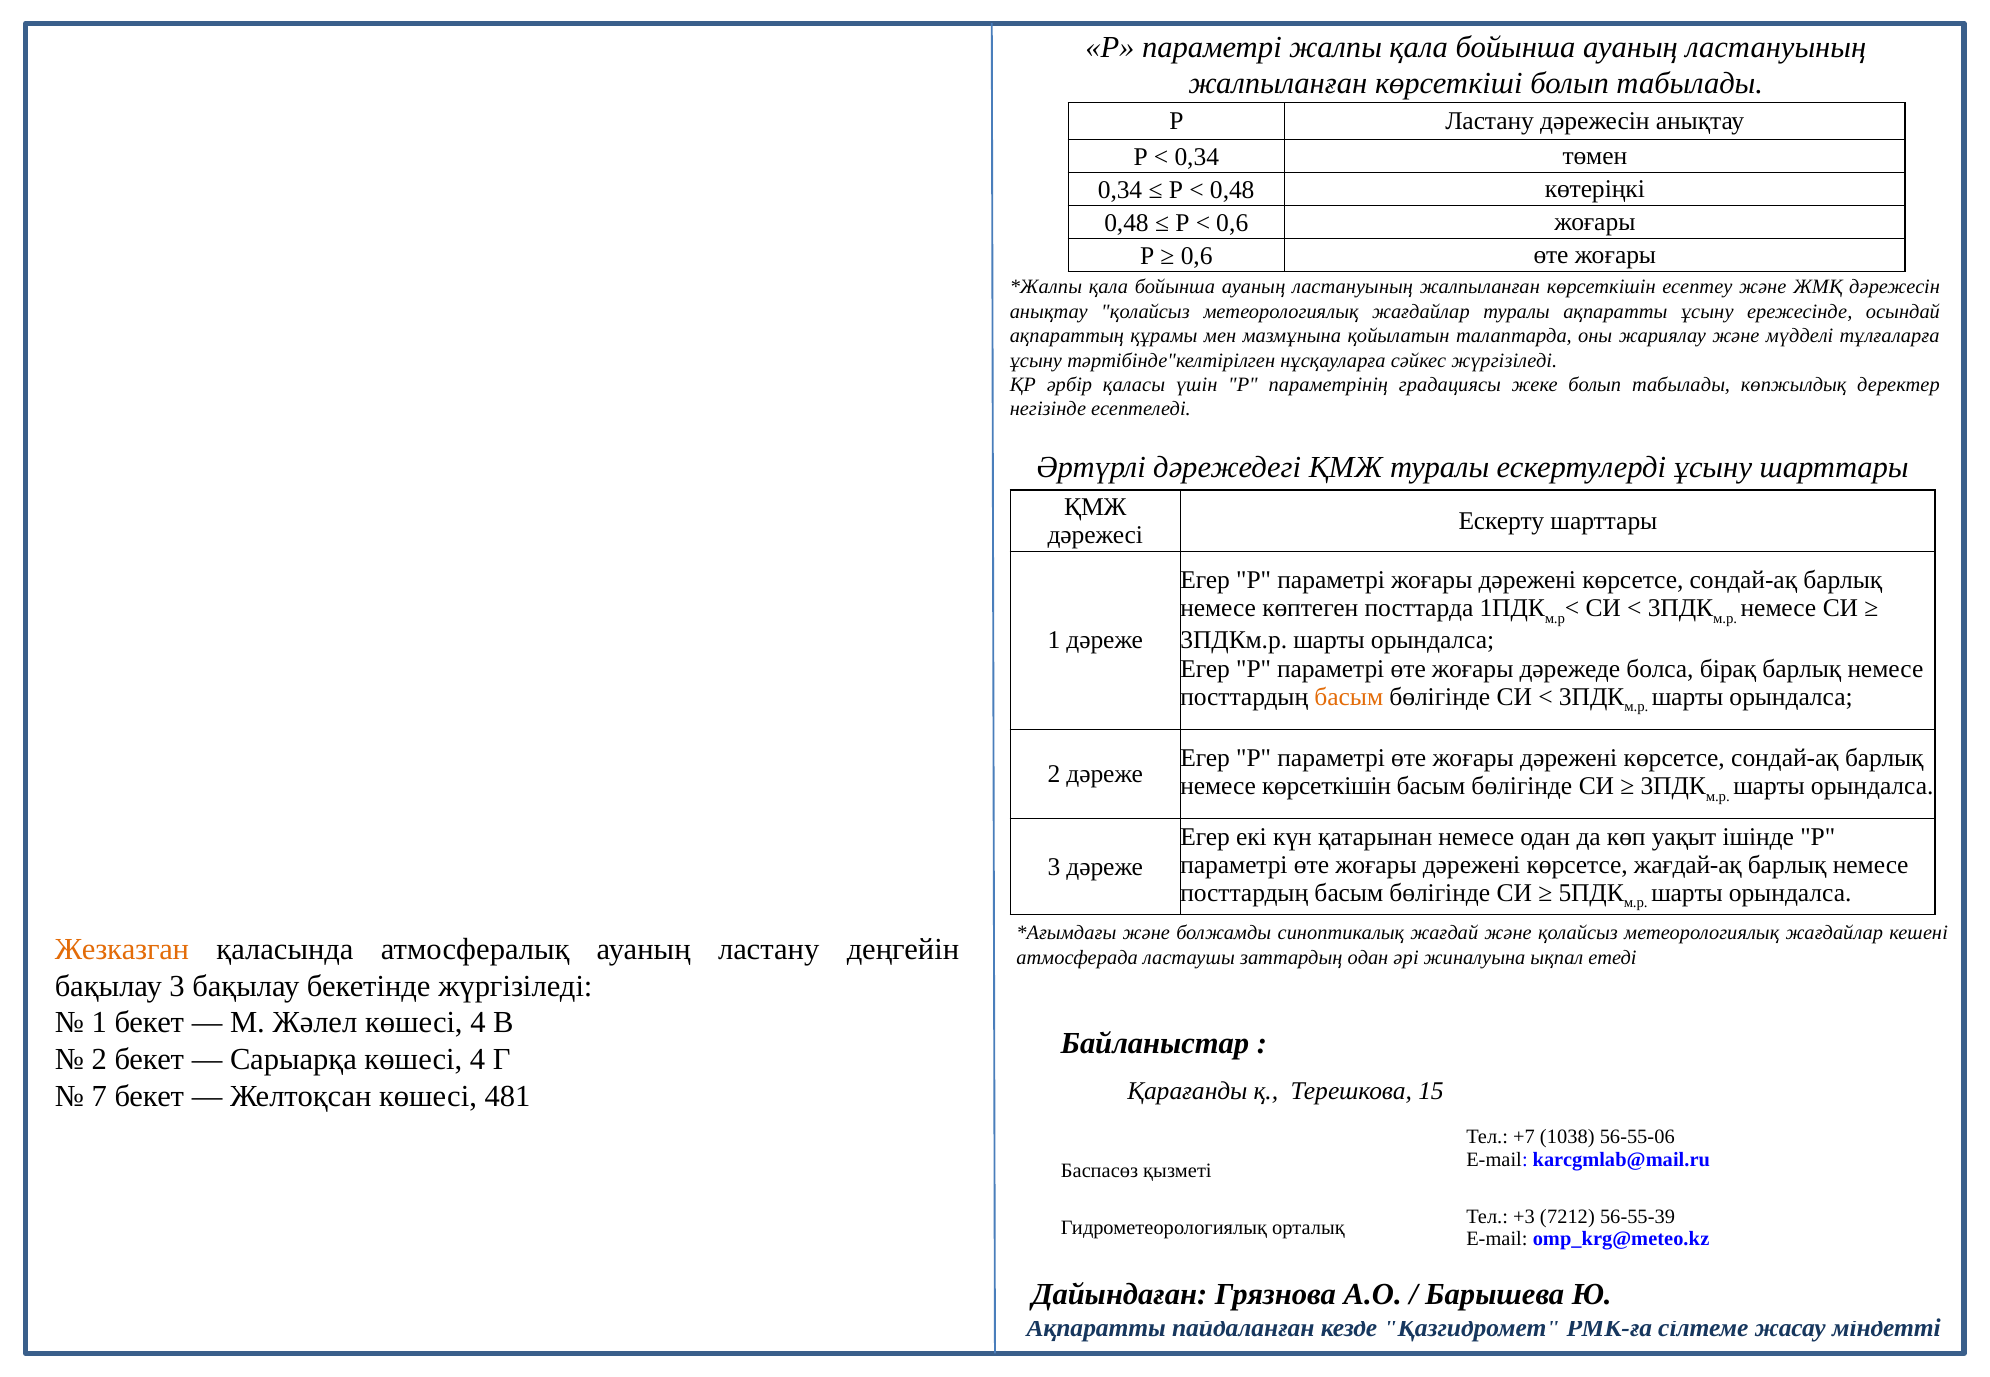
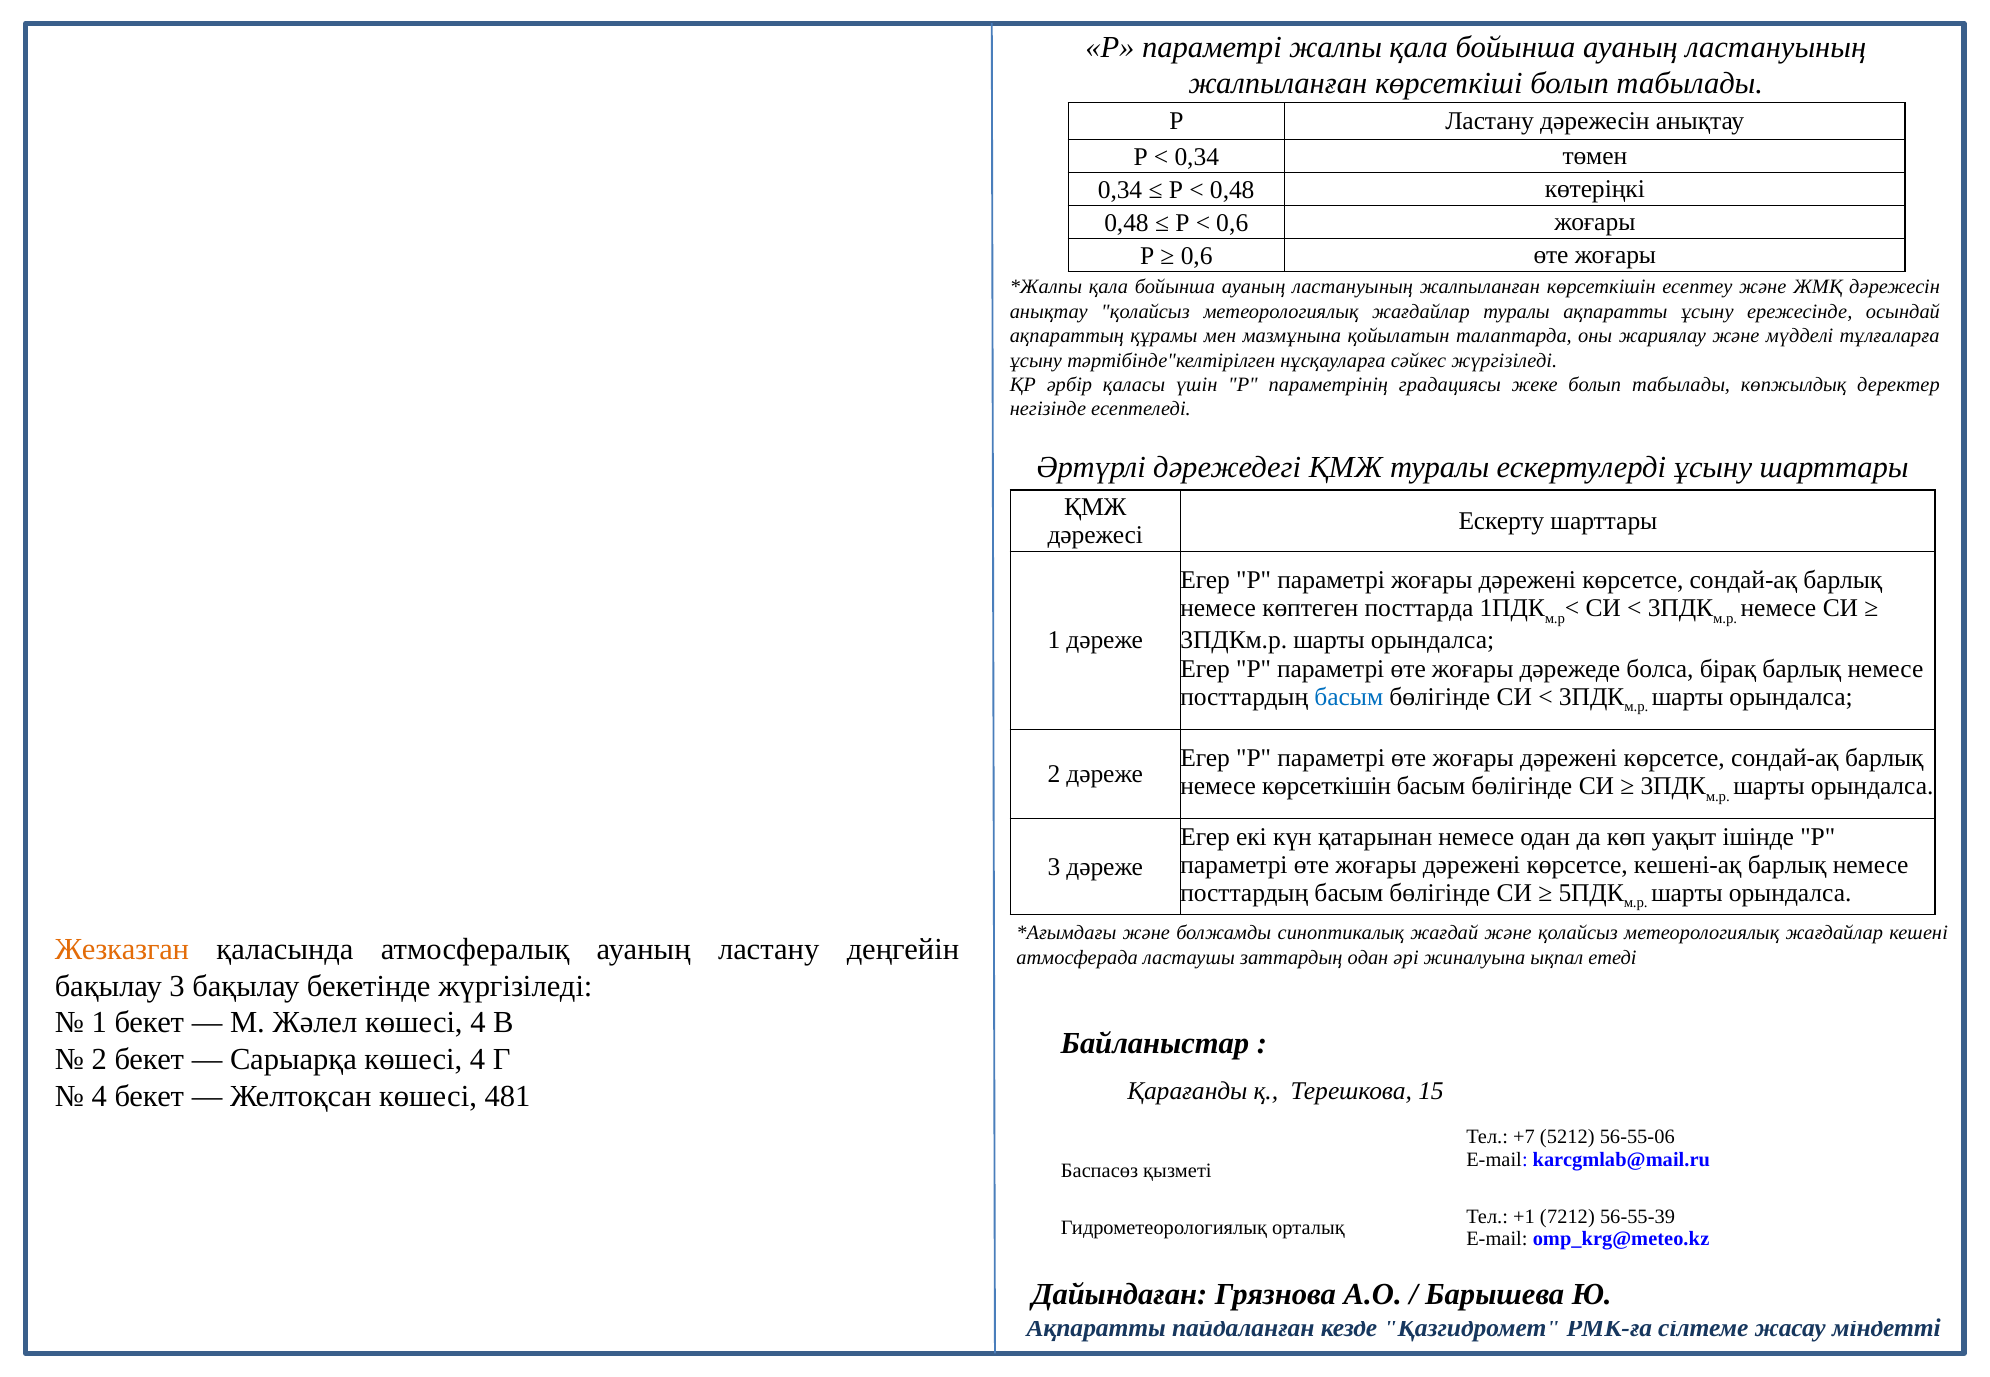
басым at (1349, 697) colour: orange -> blue
жағдай-ақ: жағдай-ақ -> кешені-ақ
7 at (99, 1097): 7 -> 4
1038: 1038 -> 5212
+3: +3 -> +1
